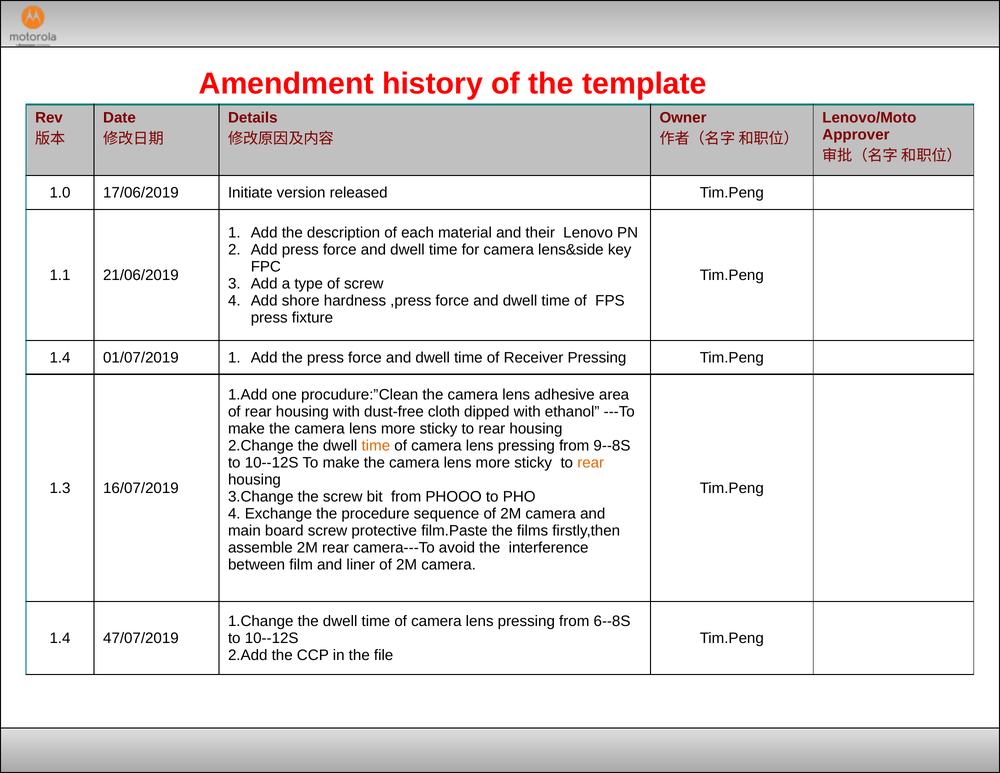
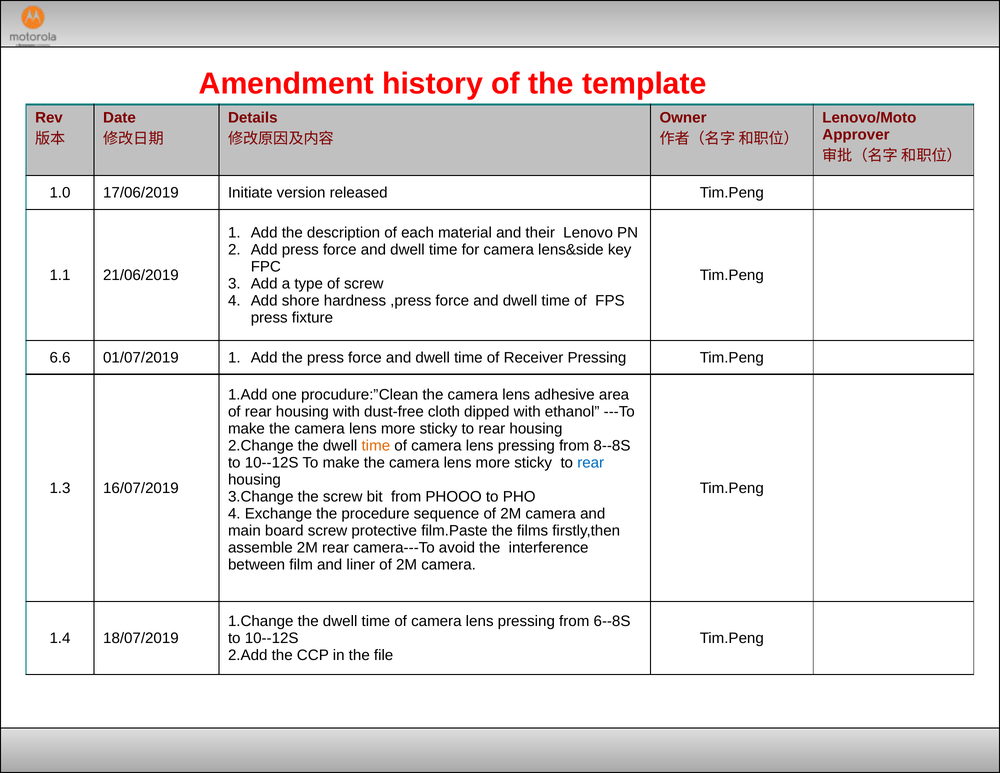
1.4 at (60, 357): 1.4 -> 6.6
9--8S: 9--8S -> 8--8S
rear at (591, 463) colour: orange -> blue
47/07/2019: 47/07/2019 -> 18/07/2019
